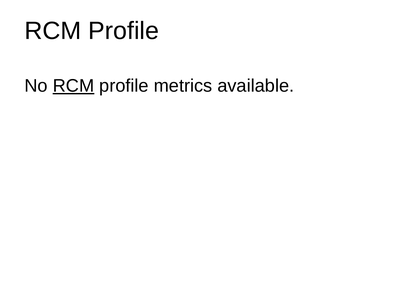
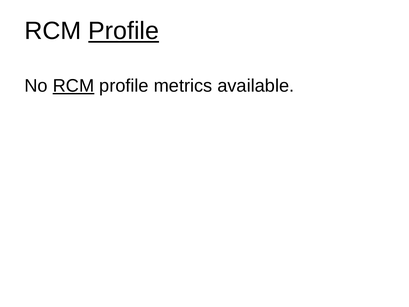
Profile at (124, 31) underline: none -> present
